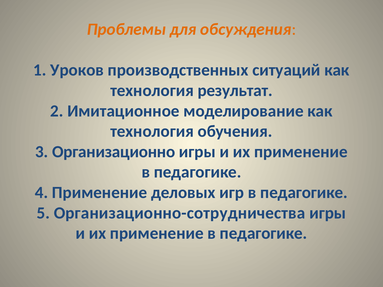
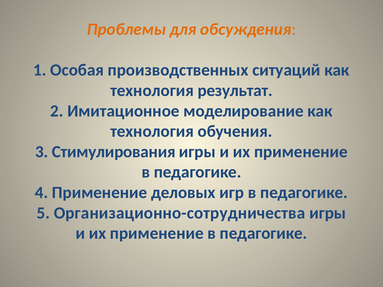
Уроков: Уроков -> Особая
Организационно: Организационно -> Стимулирования
